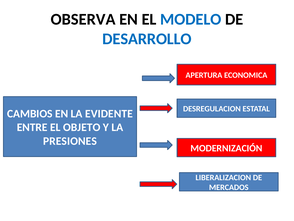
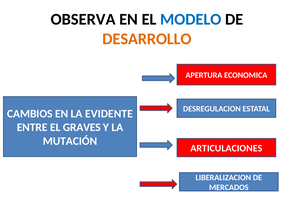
DESARROLLO colour: blue -> orange
OBJETO: OBJETO -> GRAVES
PRESIONES: PRESIONES -> MUTACIÓN
MODERNIZACIÓN: MODERNIZACIÓN -> ARTICULACIONES
